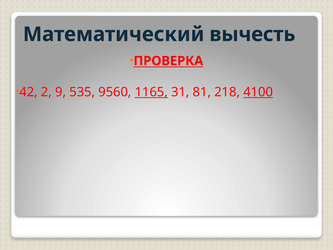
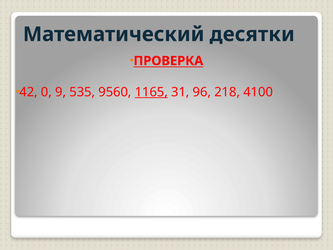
вычесть: вычесть -> десятки
2: 2 -> 0
81: 81 -> 96
4100 underline: present -> none
